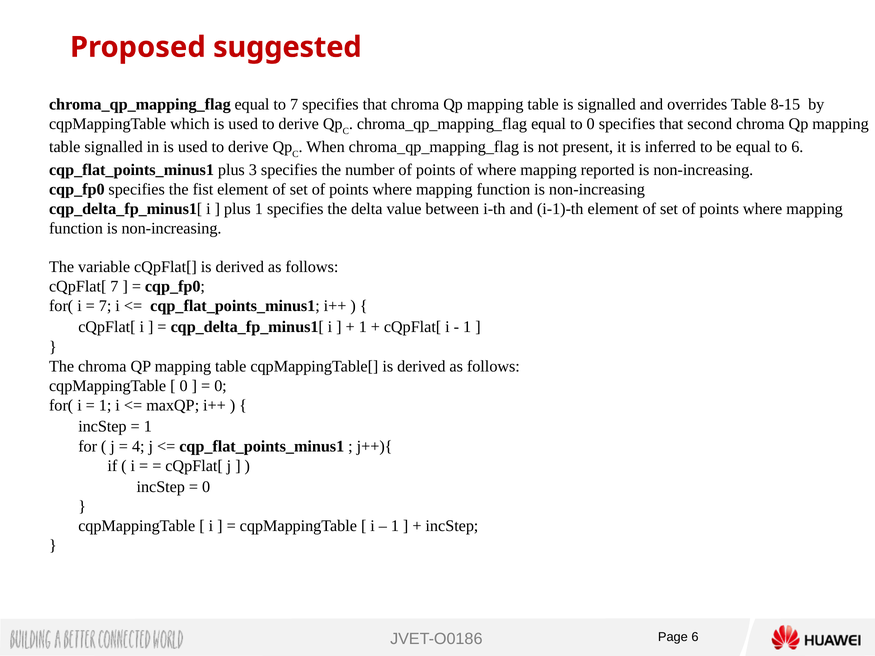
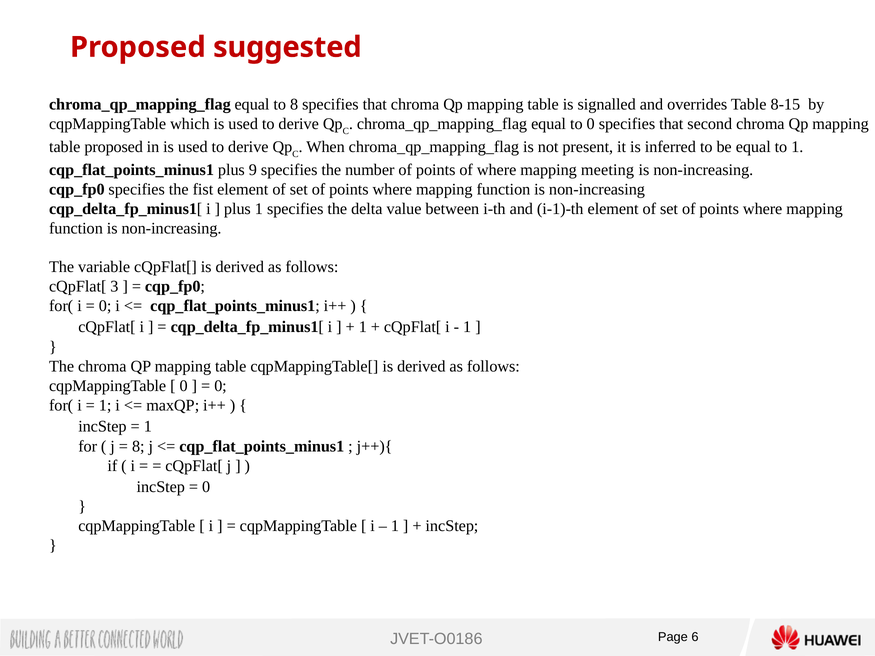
to 7: 7 -> 8
table signalled: signalled -> proposed
to 6: 6 -> 1
3: 3 -> 9
reported: reported -> meeting
cQpFlat[ 7: 7 -> 3
7 at (105, 306): 7 -> 0
4 at (138, 446): 4 -> 8
